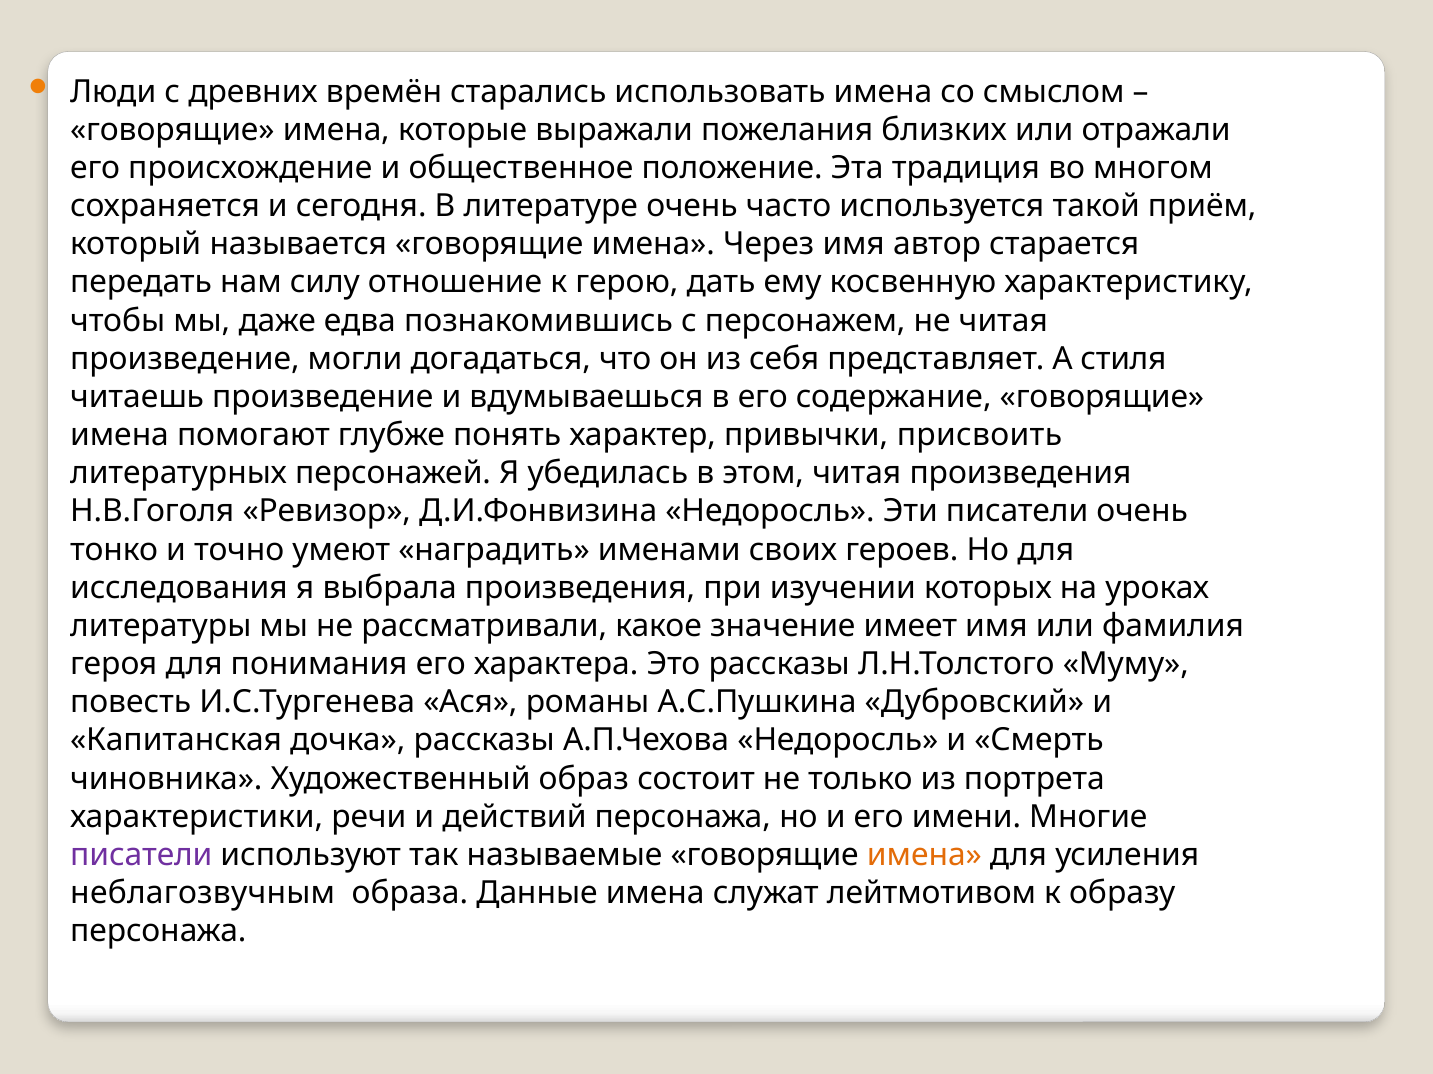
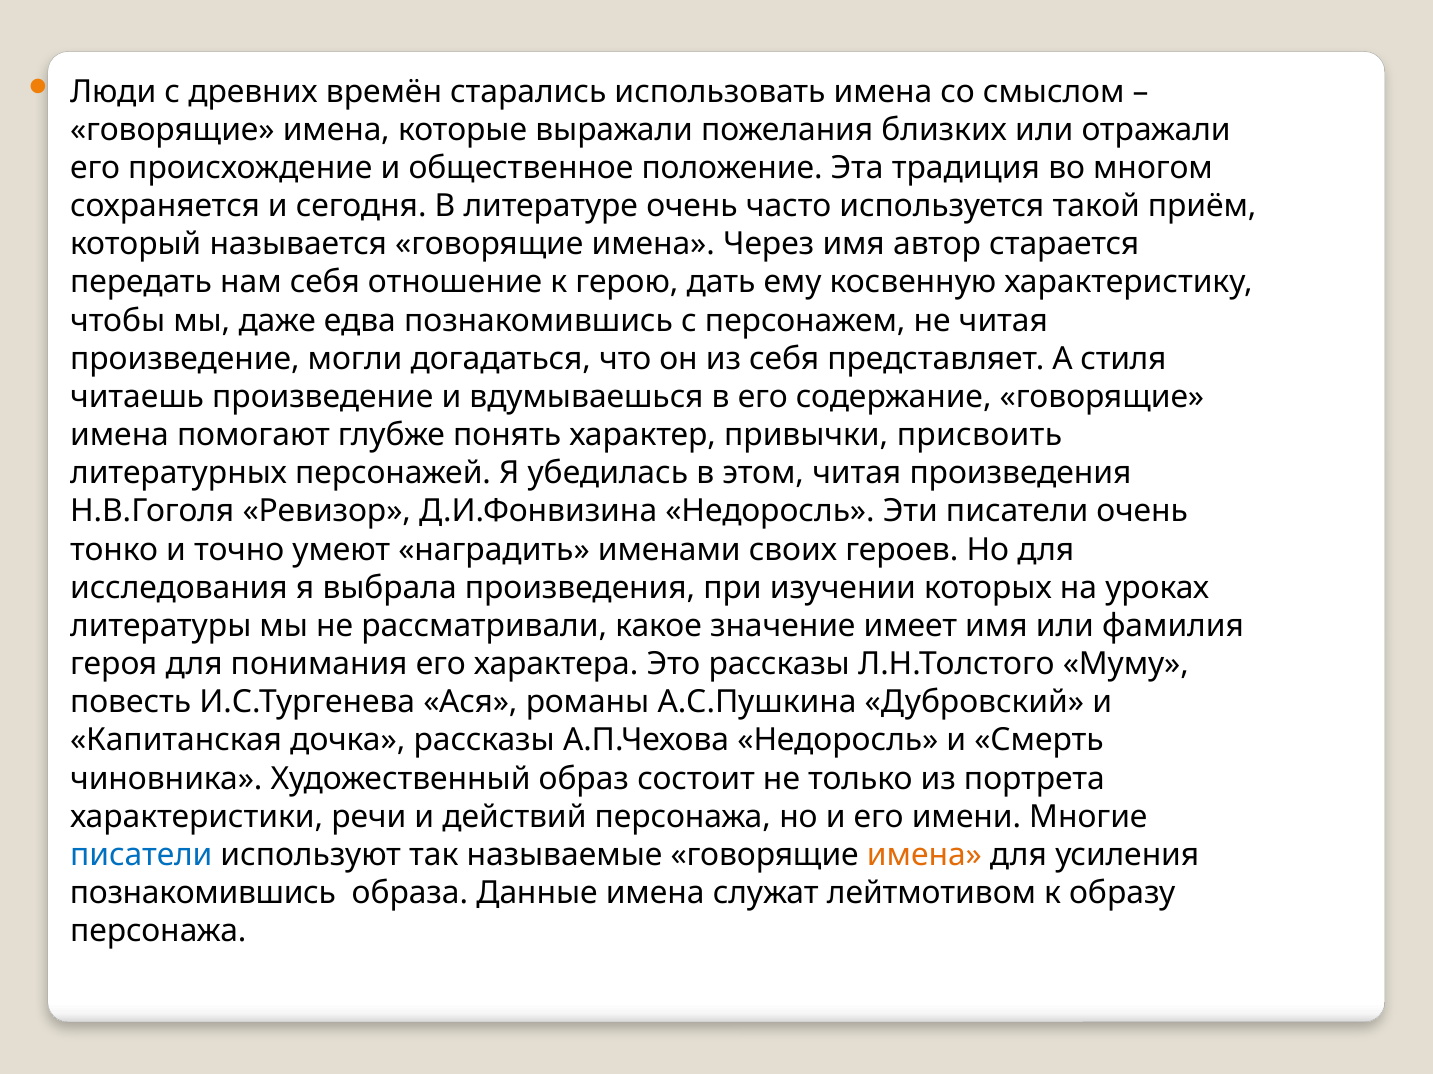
нам силу: силу -> себя
писатели at (141, 856) colour: purple -> blue
неблагозвучным at (203, 894): неблагозвучным -> познакомившись
